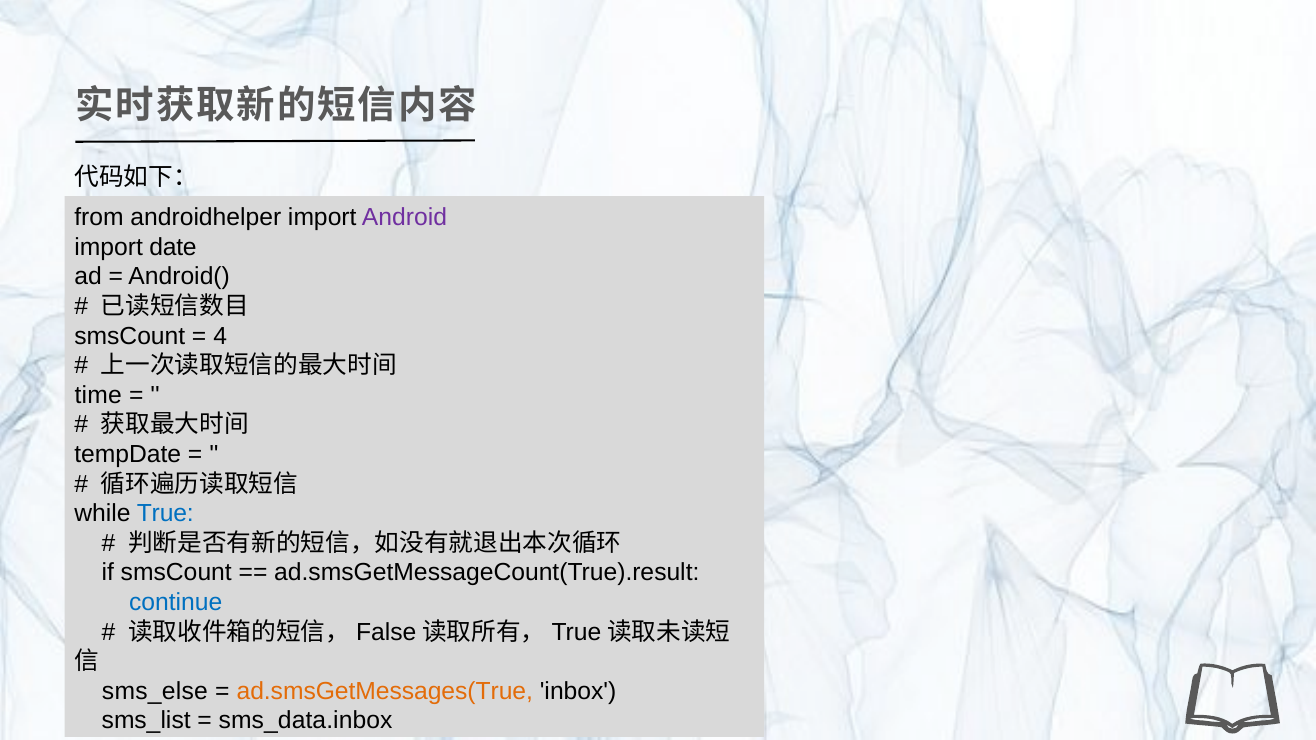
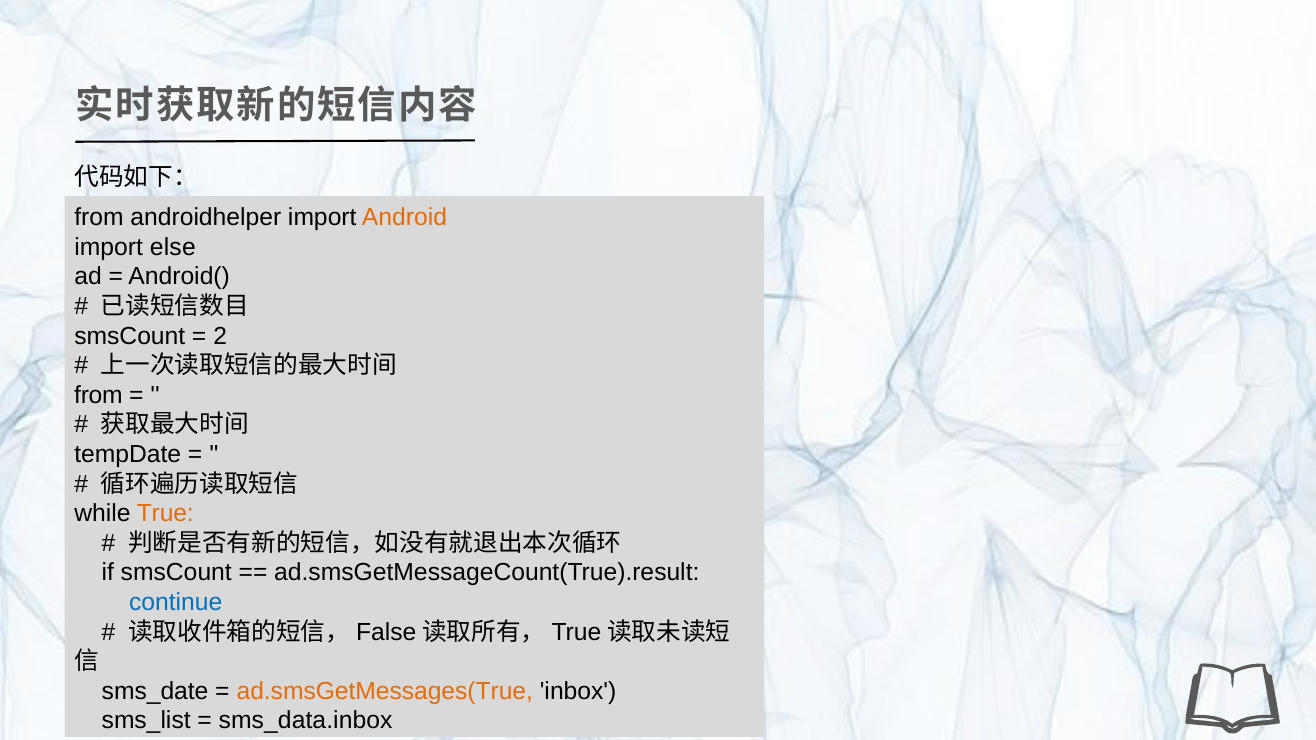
Android colour: purple -> orange
date: date -> else
4: 4 -> 2
time at (98, 395): time -> from
True colour: blue -> orange
sms_else: sms_else -> sms_date
